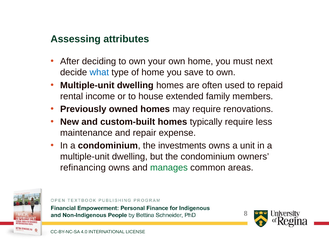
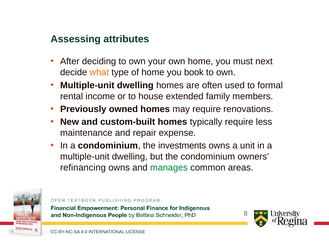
what colour: blue -> orange
save: save -> book
repaid: repaid -> formal
